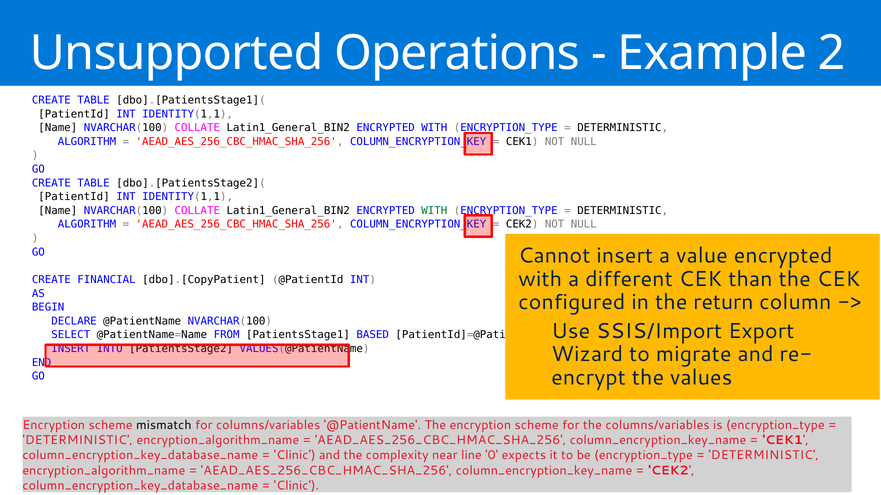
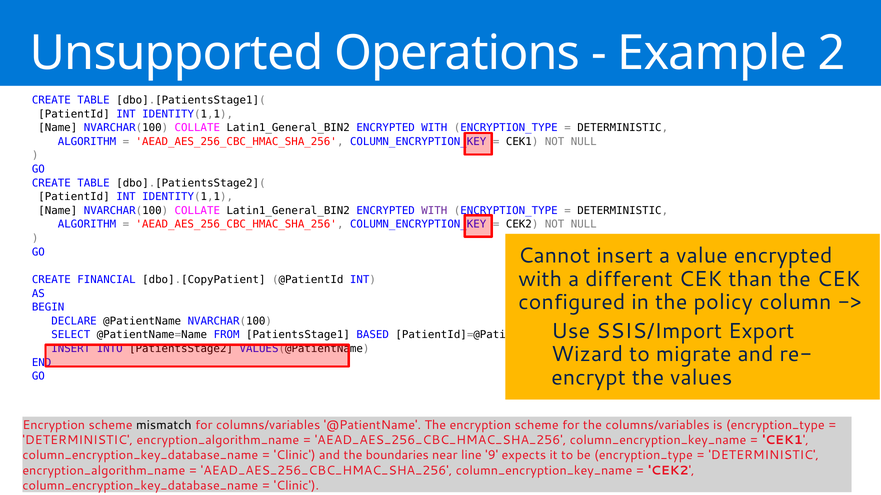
WITH at (434, 211) colour: green -> purple
return: return -> policy
complexity: complexity -> boundaries
0: 0 -> 9
